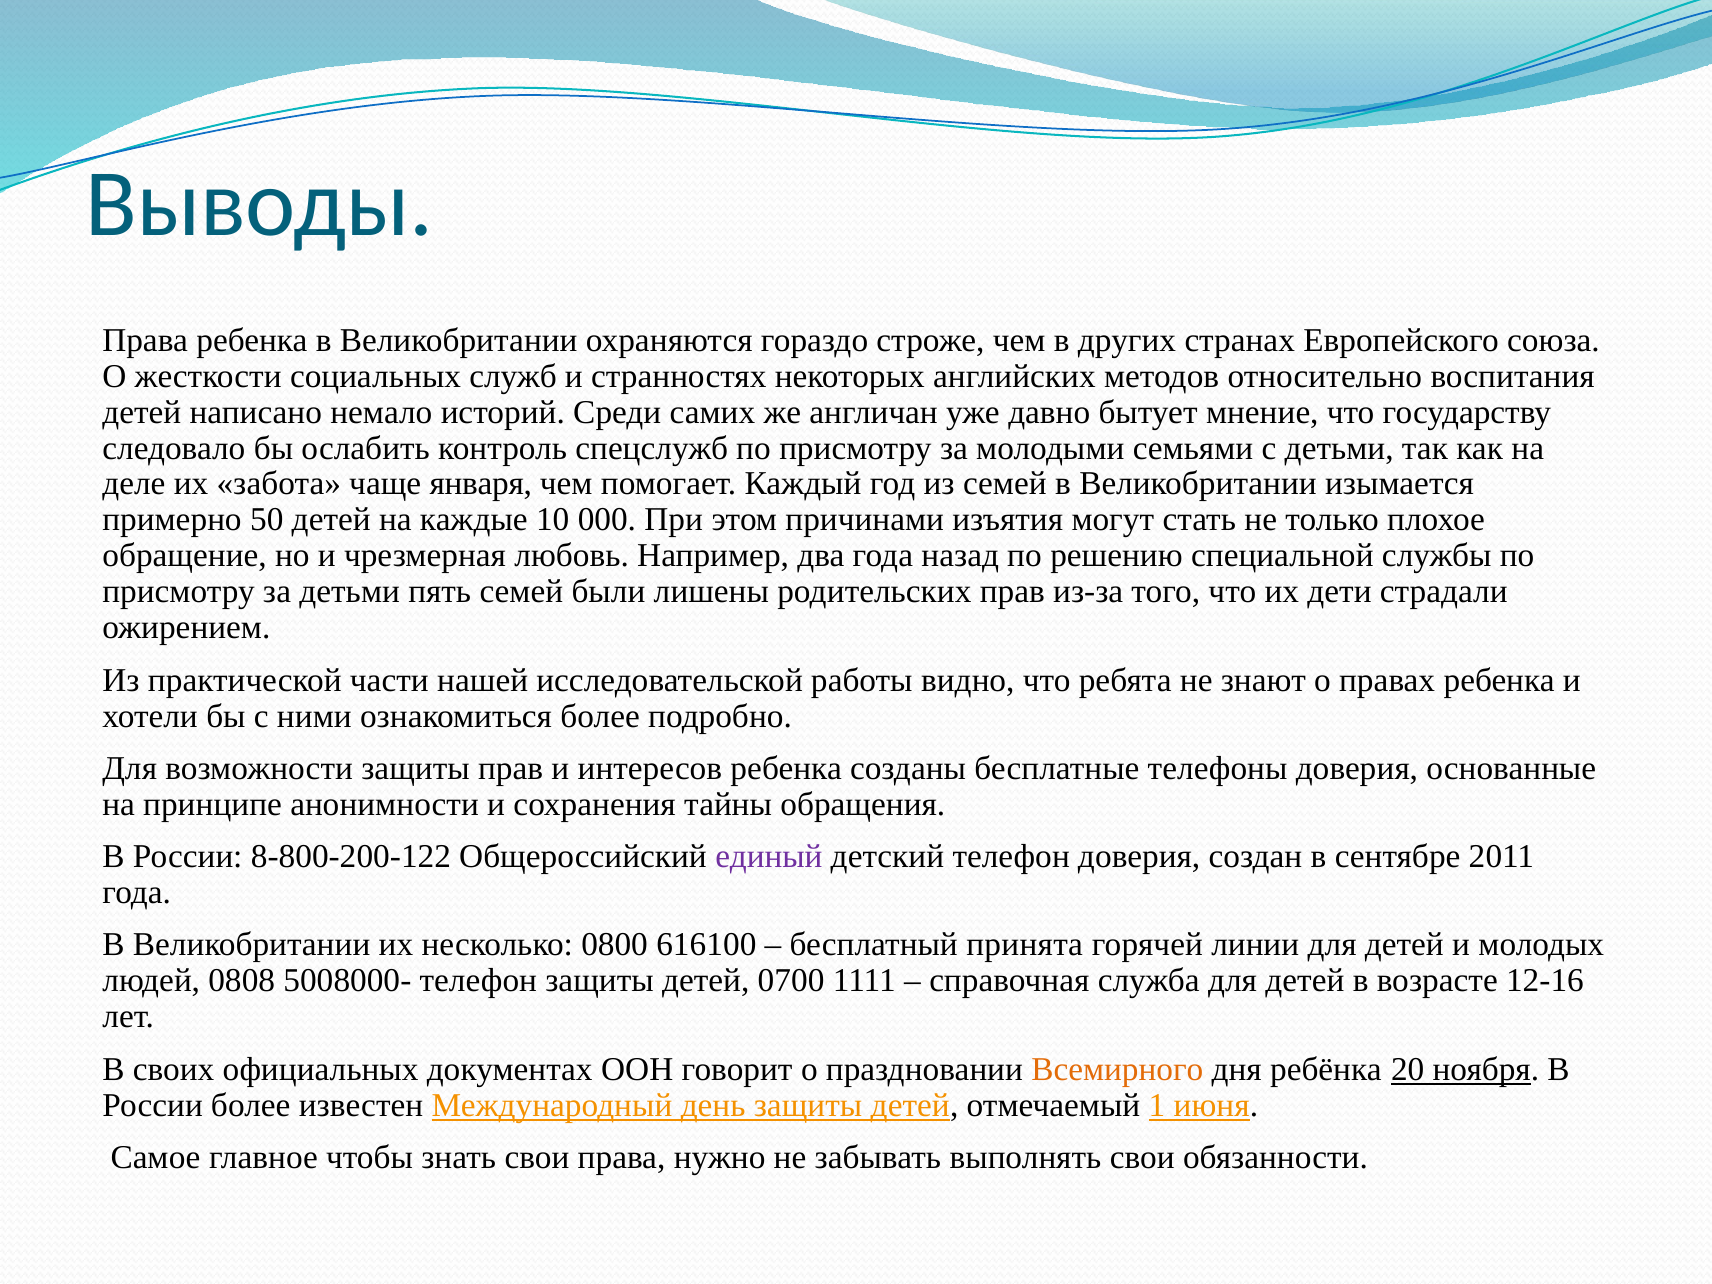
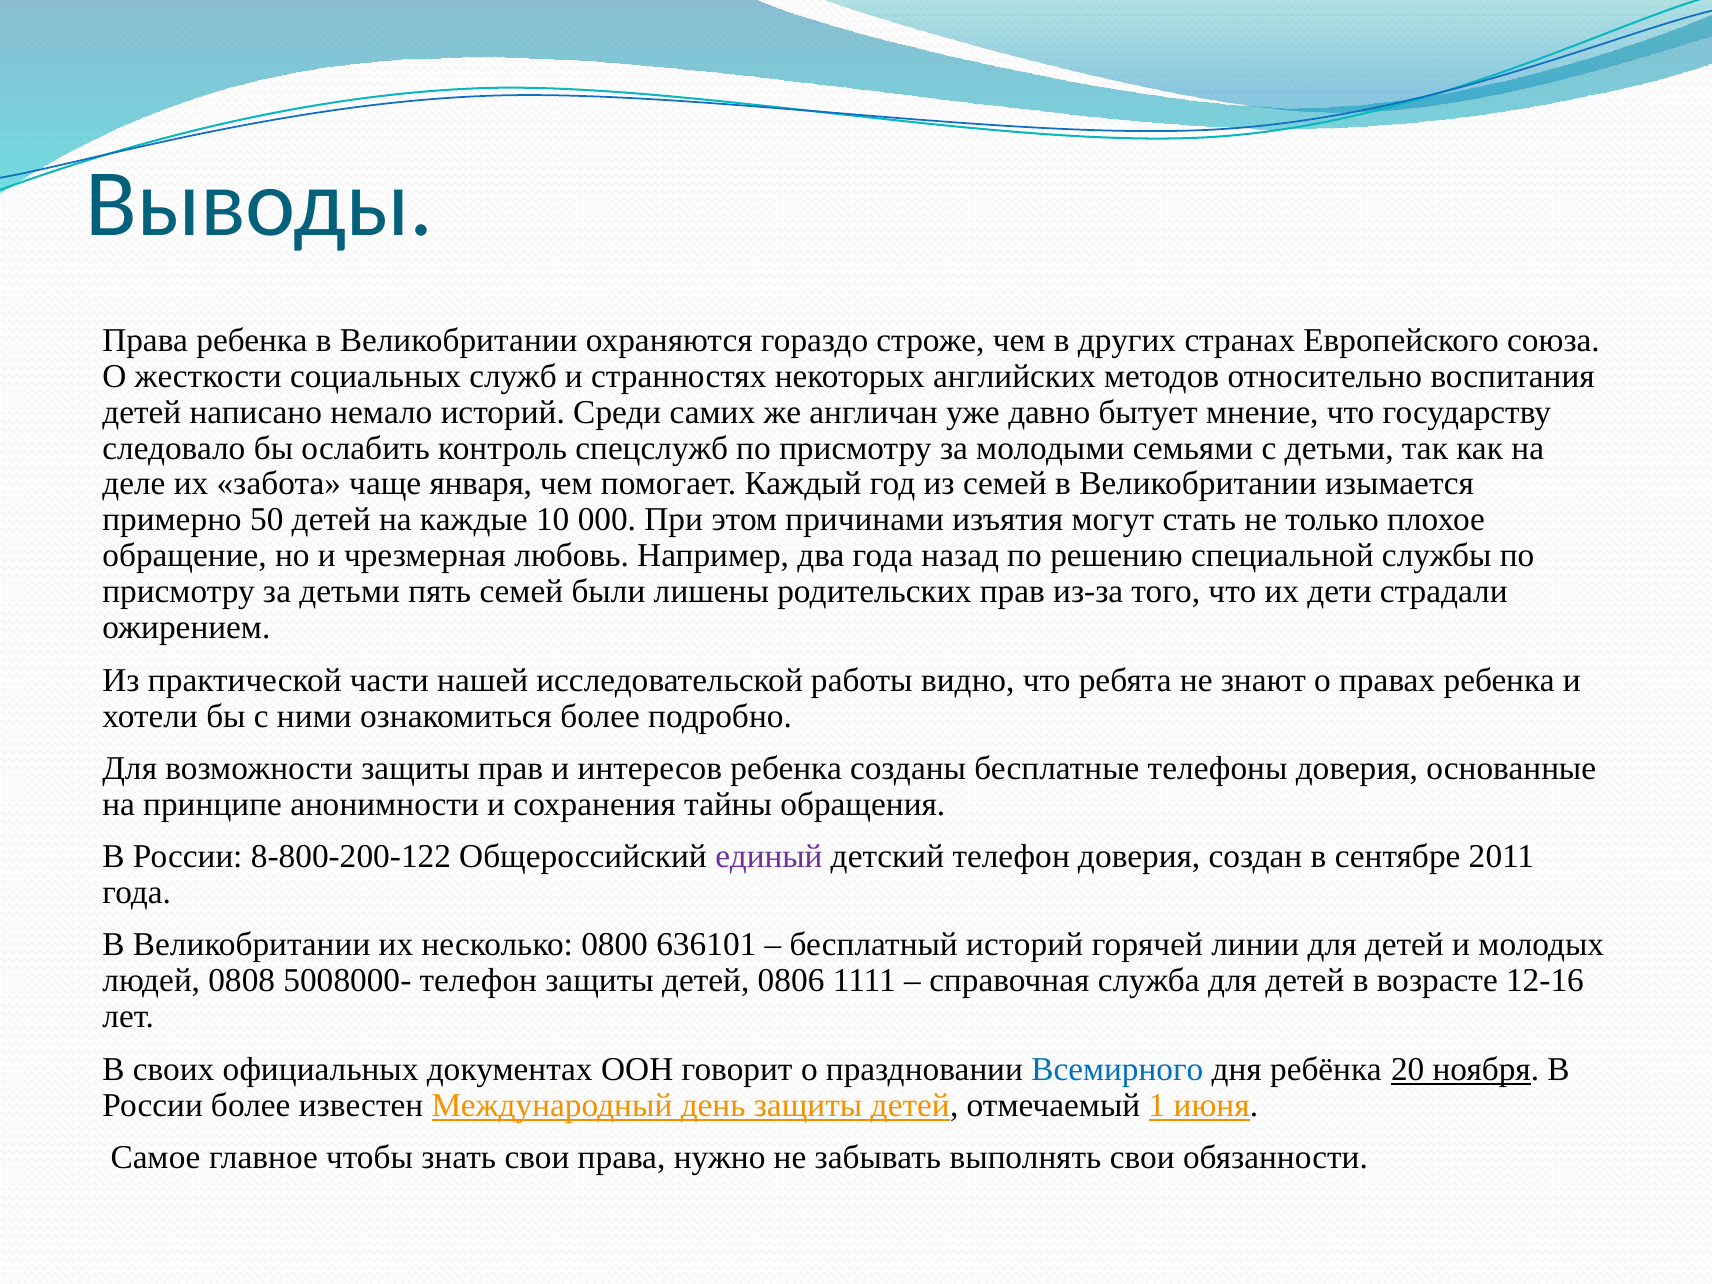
616100: 616100 -> 636101
бесплатный принята: принята -> историй
0700: 0700 -> 0806
Всемирного colour: orange -> blue
